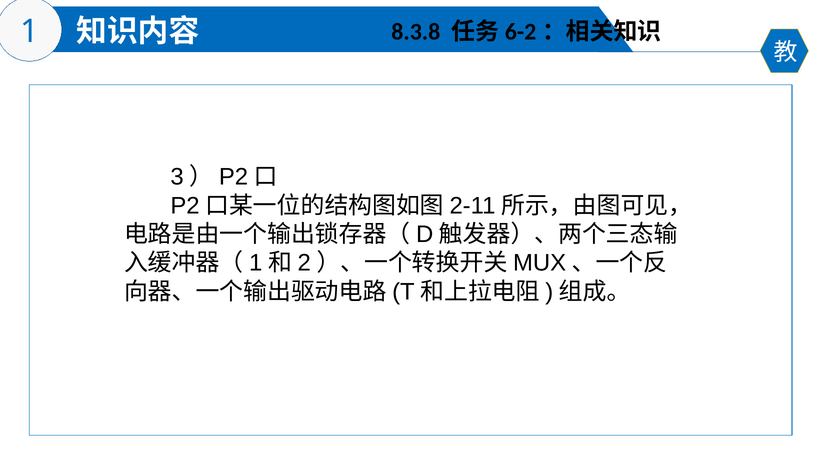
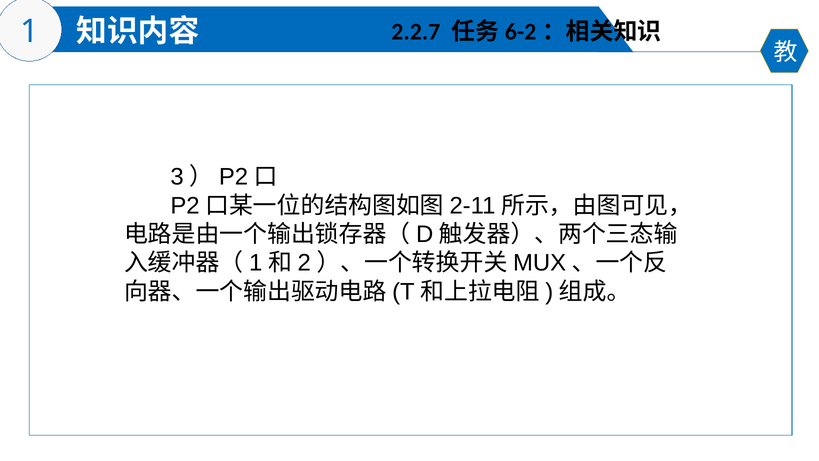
8.3.8: 8.3.8 -> 2.2.7
